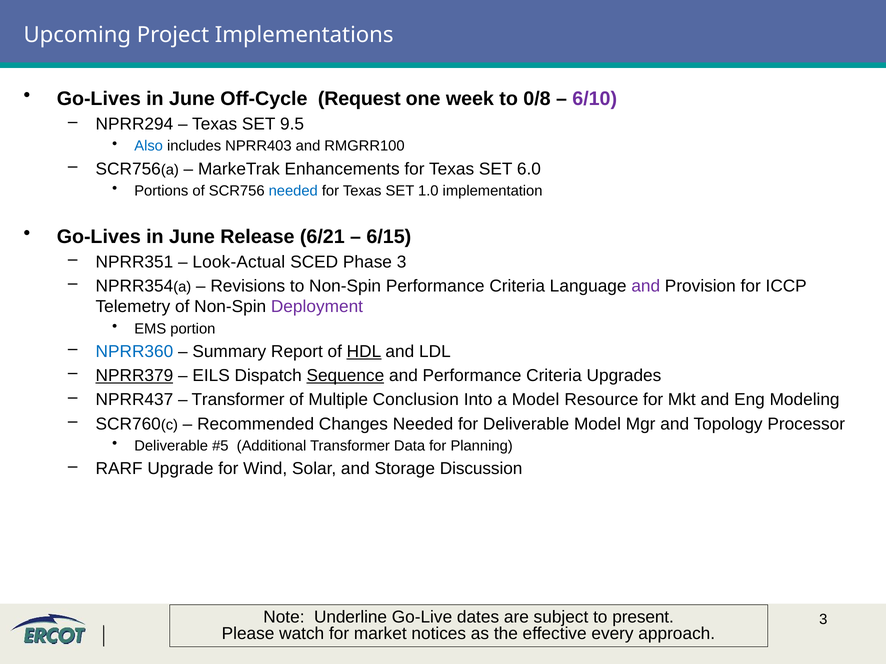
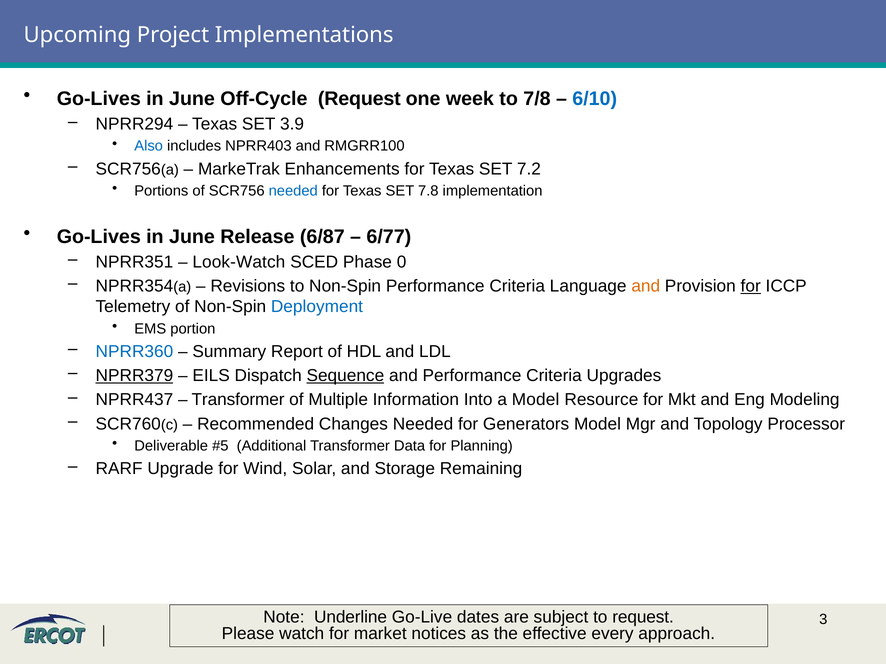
0/8: 0/8 -> 7/8
6/10 colour: purple -> blue
9.5: 9.5 -> 3.9
6.0: 6.0 -> 7.2
1.0: 1.0 -> 7.8
6/21: 6/21 -> 6/87
6/15: 6/15 -> 6/77
Look-Actual: Look-Actual -> Look-Watch
Phase 3: 3 -> 0
and at (646, 286) colour: purple -> orange
for at (751, 286) underline: none -> present
Deployment colour: purple -> blue
HDL underline: present -> none
Conclusion: Conclusion -> Information
for Deliverable: Deliverable -> Generators
Discussion: Discussion -> Remaining
to present: present -> request
